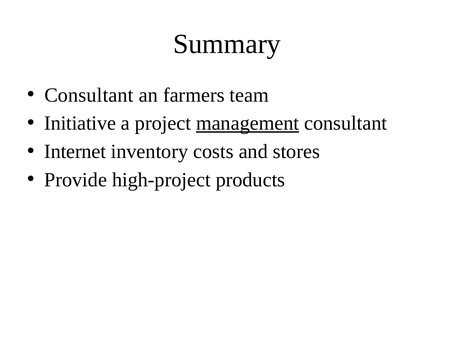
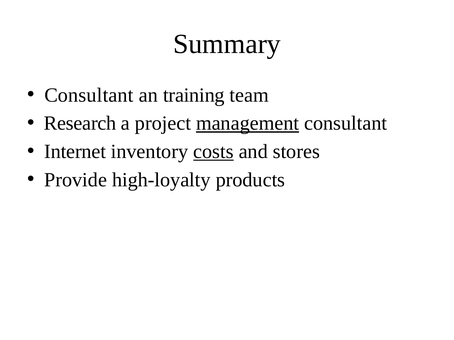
farmers: farmers -> training
Initiative: Initiative -> Research
costs underline: none -> present
high-project: high-project -> high-loyalty
